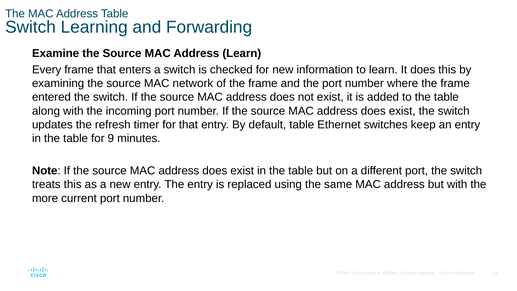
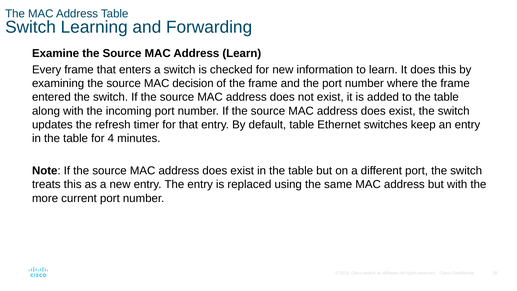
network: network -> decision
9: 9 -> 4
